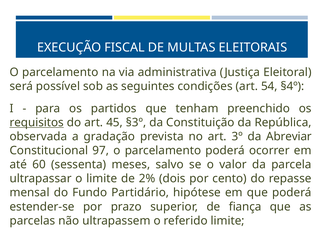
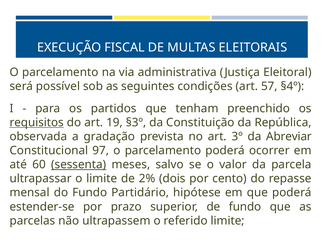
54: 54 -> 57
45: 45 -> 19
sessenta underline: none -> present
de fiança: fiança -> fundo
